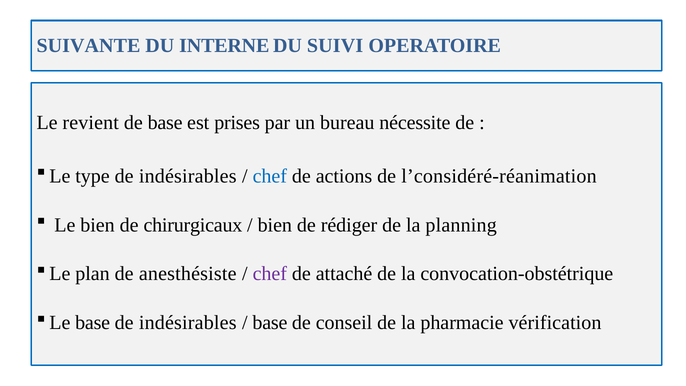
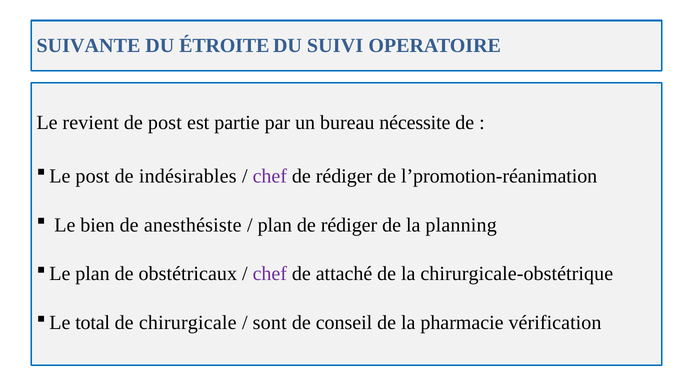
INTERNE: INTERNE -> ÉTROITE
de base: base -> post
prises: prises -> partie
type at (93, 176): type -> post
chef at (270, 176) colour: blue -> purple
actions at (344, 176): actions -> rédiger
l’considéré-réanimation: l’considéré-réanimation -> l’promotion-réanimation
chirurgicaux: chirurgicaux -> anesthésiste
bien at (275, 225): bien -> plan
anesthésiste: anesthésiste -> obstétricaux
convocation-obstétrique: convocation-obstétrique -> chirurgicale-obstétrique
base at (93, 323): base -> total
indésirables at (188, 323): indésirables -> chirurgicale
base at (270, 323): base -> sont
